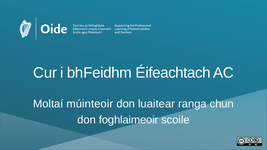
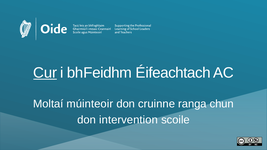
Cur underline: none -> present
luaitear: luaitear -> cruinne
foghlaimeoir: foghlaimeoir -> intervention
